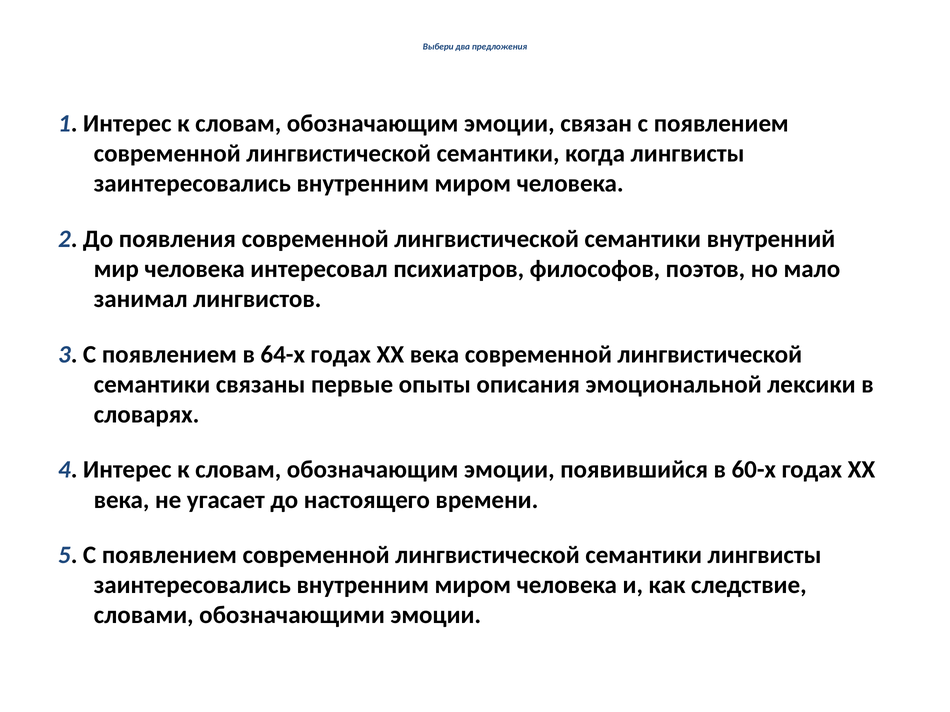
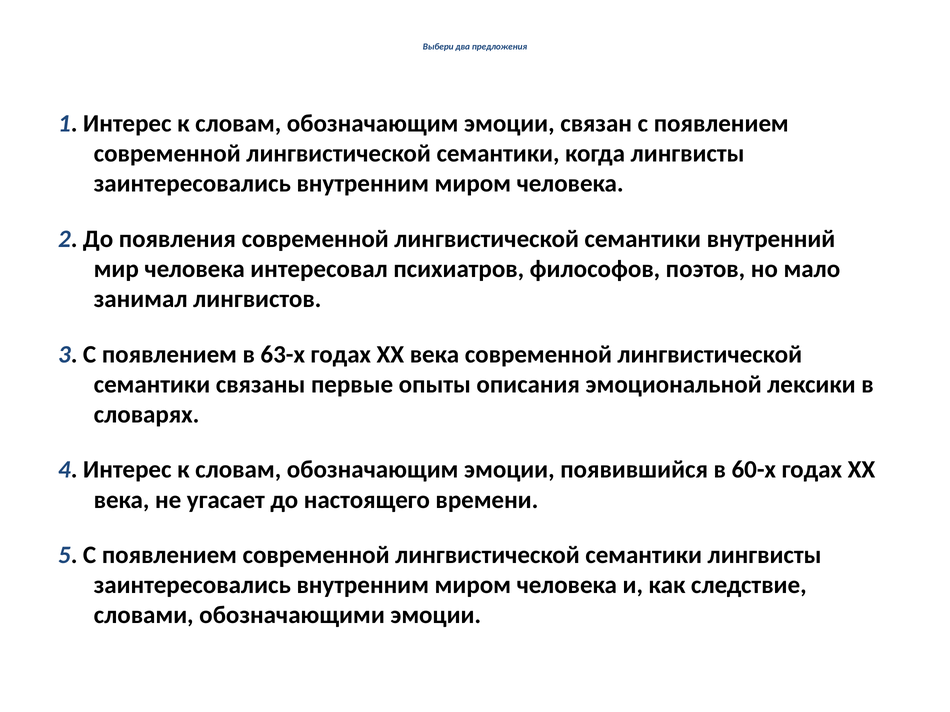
64-х: 64-х -> 63-х
